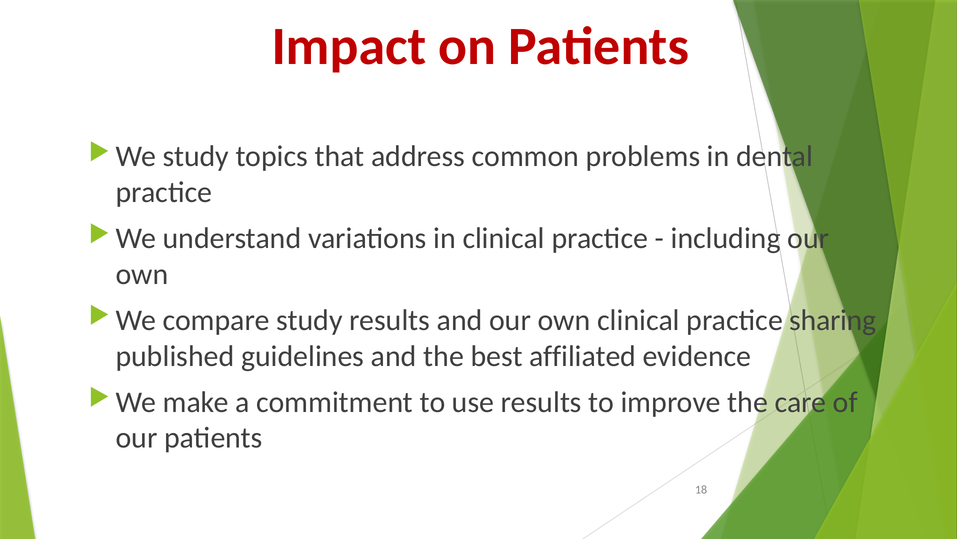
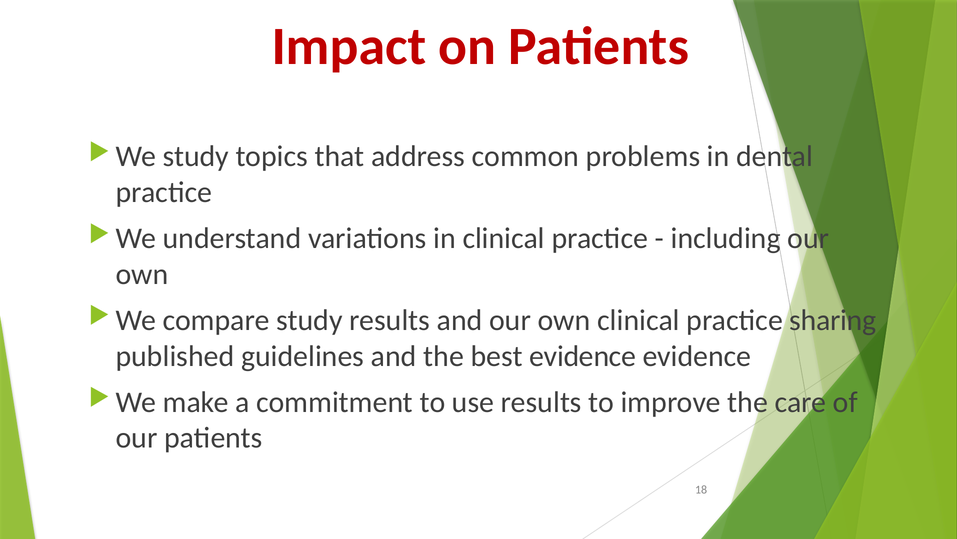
best affiliated: affiliated -> evidence
